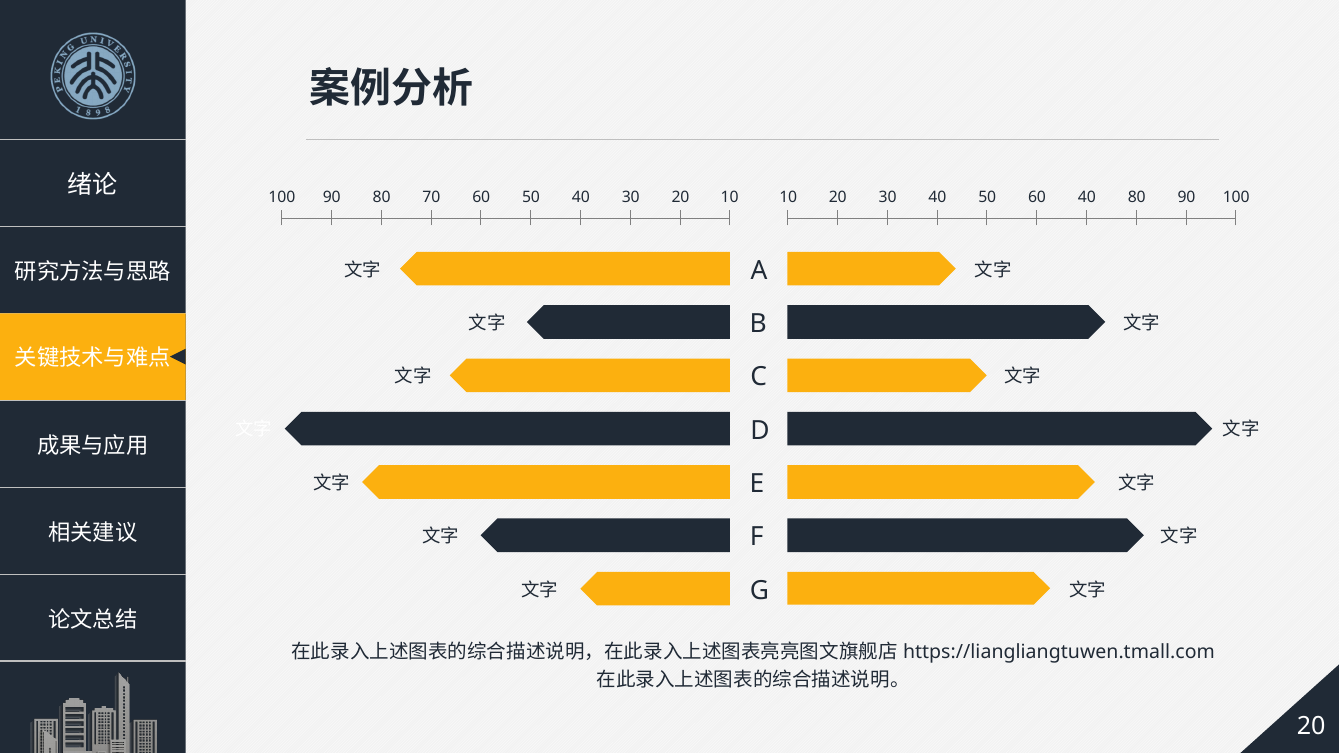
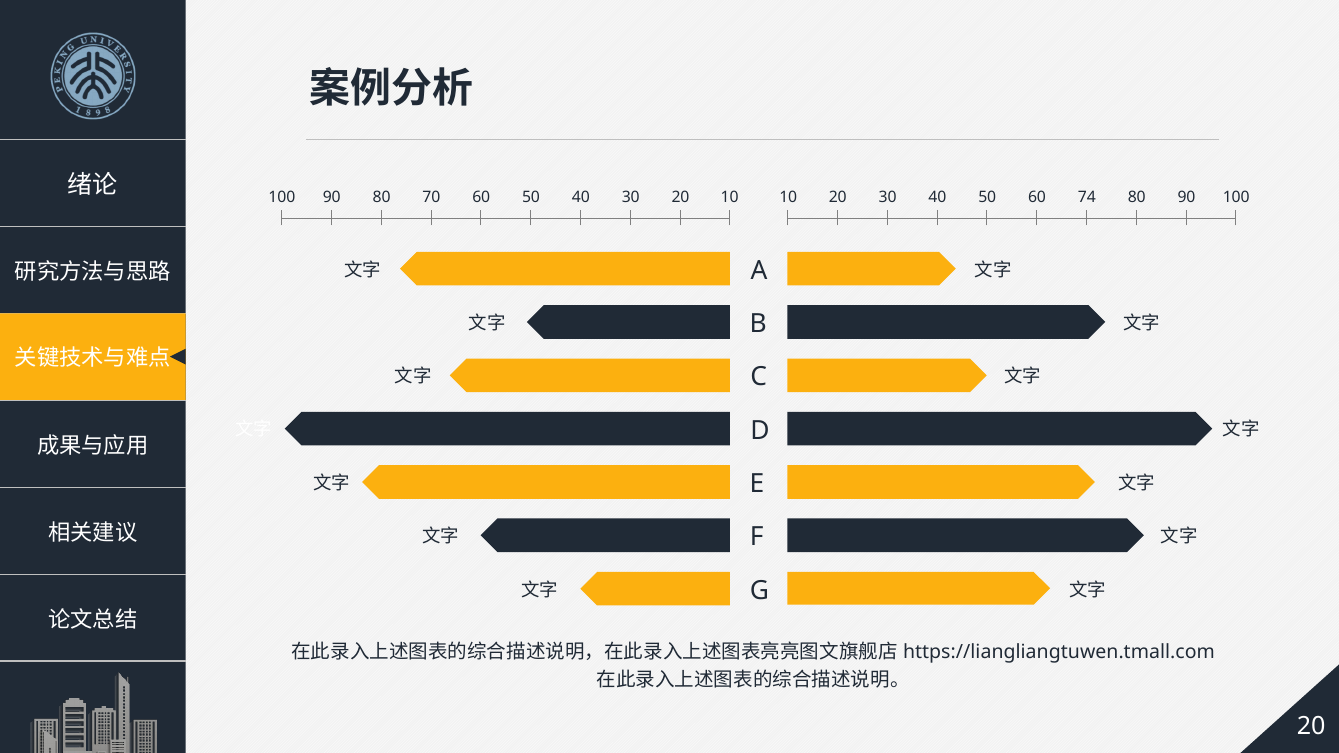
60 40: 40 -> 74
